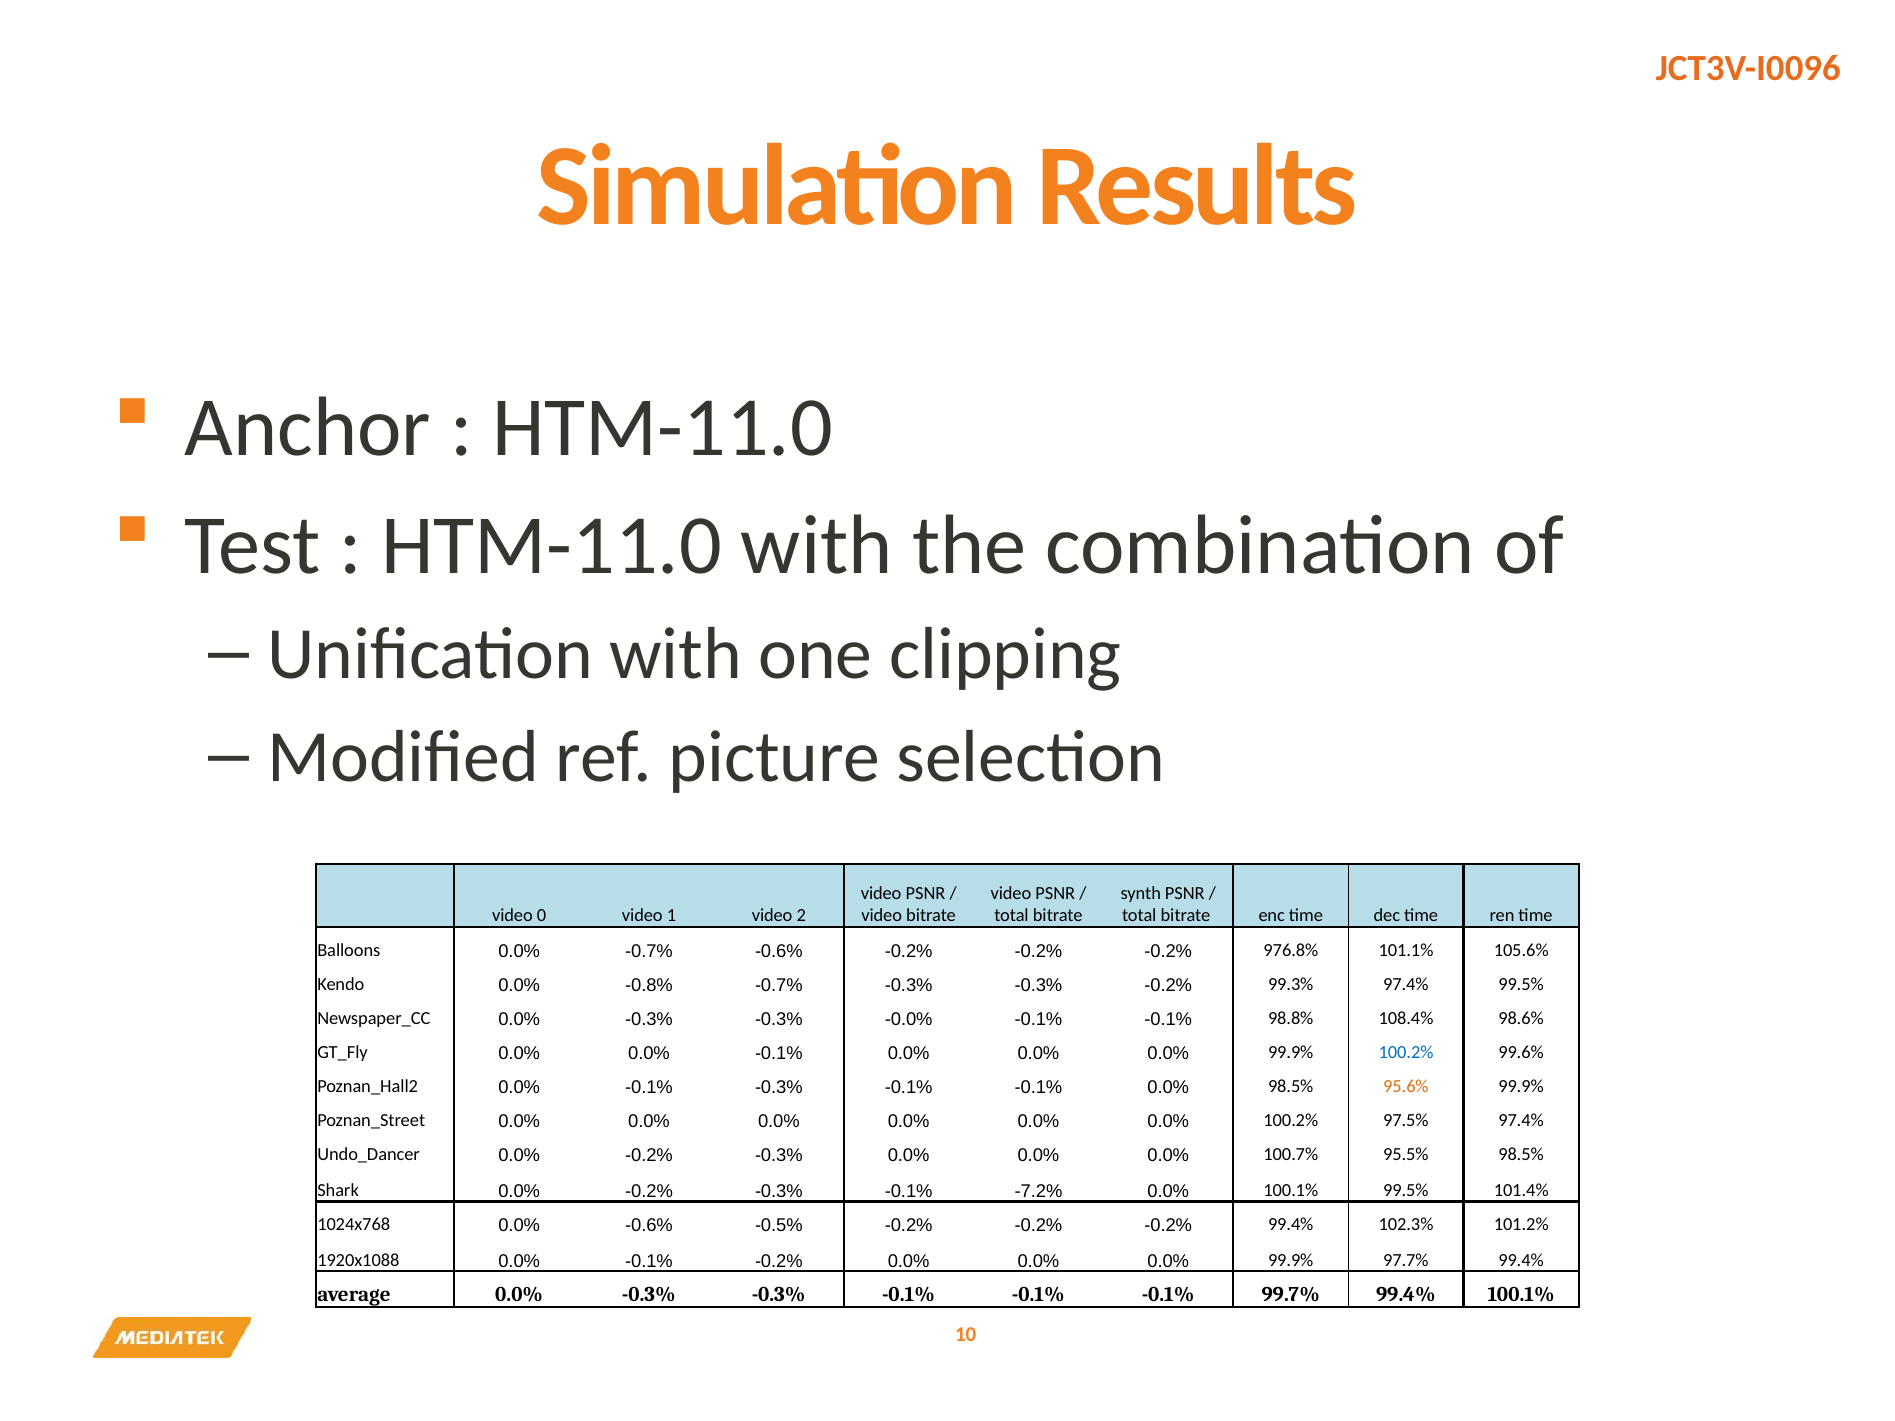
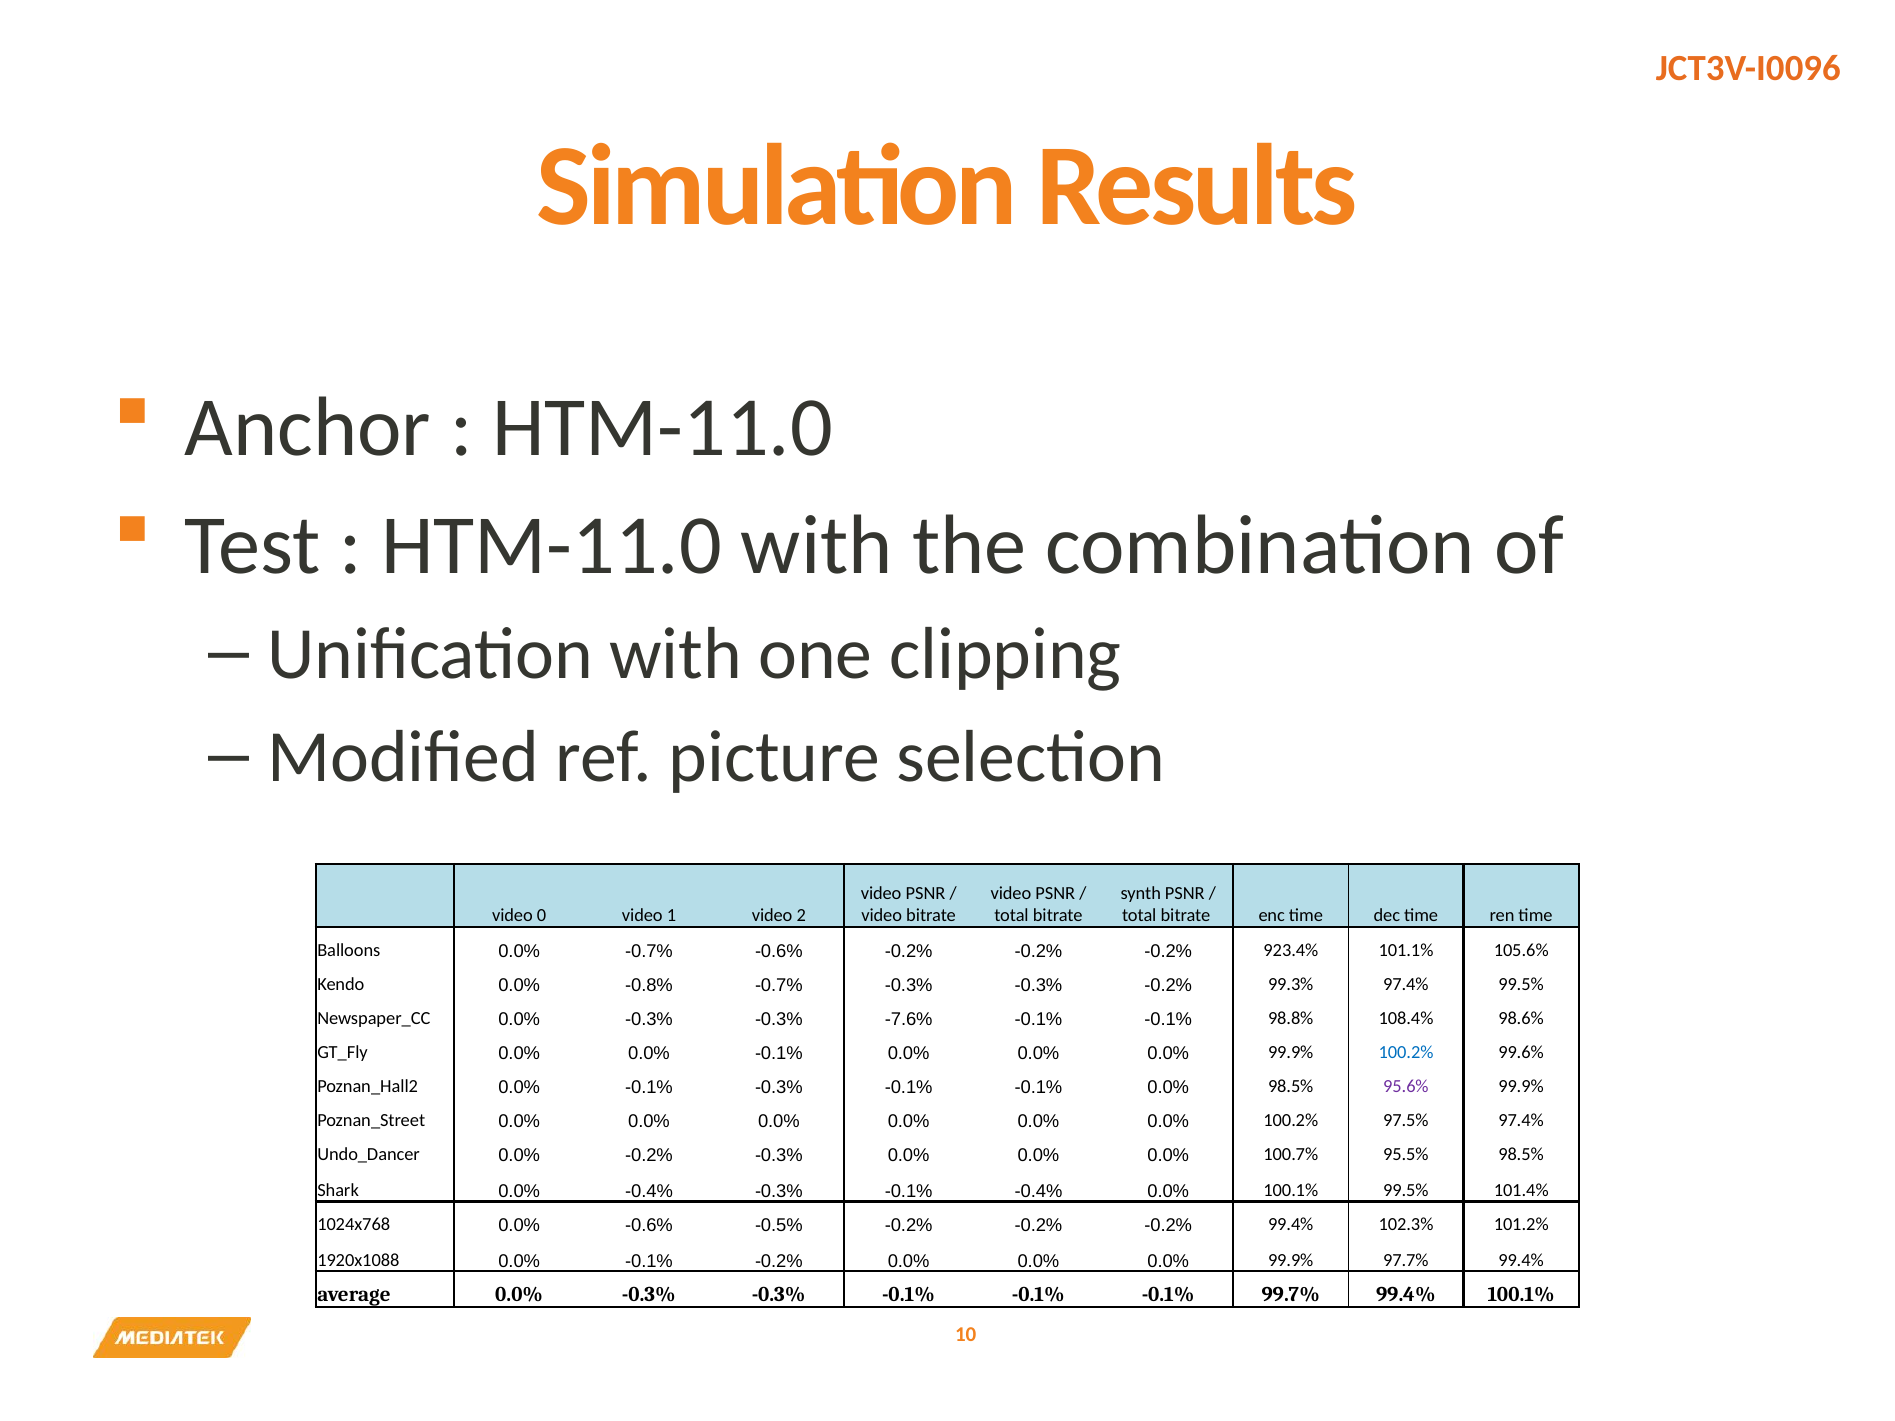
976.8%: 976.8% -> 923.4%
-0.0%: -0.0% -> -7.6%
95.6% colour: orange -> purple
Shark 0.0% -0.2%: -0.2% -> -0.4%
-0.1% -7.2%: -7.2% -> -0.4%
